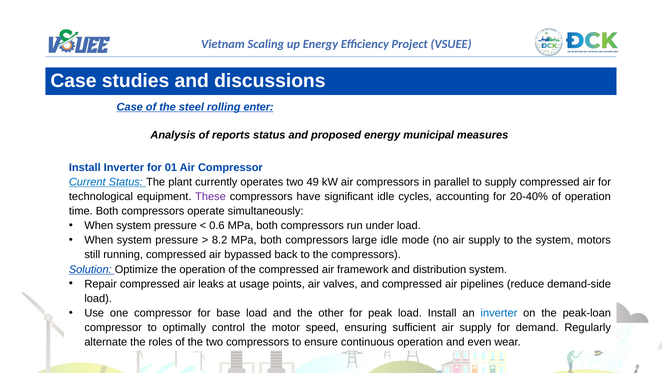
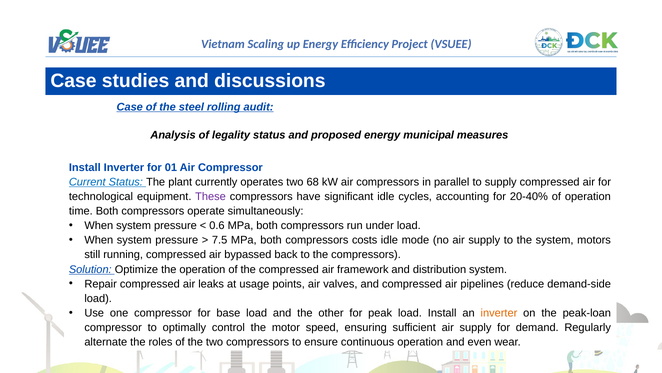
enter: enter -> audit
reports: reports -> legality
49: 49 -> 68
8.2: 8.2 -> 7.5
large: large -> costs
inverter at (499, 313) colour: blue -> orange
